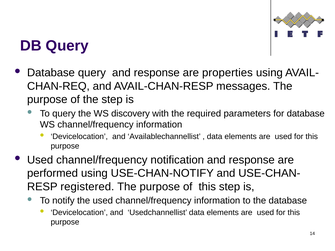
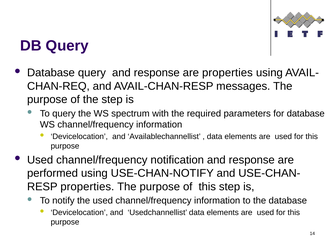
discovery: discovery -> spectrum
registered at (87, 187): registered -> properties
